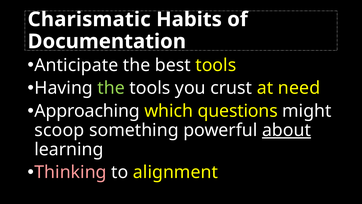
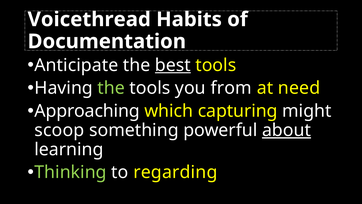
Charismatic: Charismatic -> Voicethread
best underline: none -> present
crust: crust -> from
questions: questions -> capturing
Thinking colour: pink -> light green
alignment: alignment -> regarding
